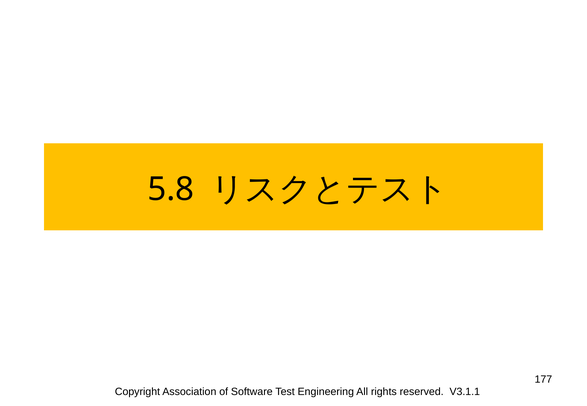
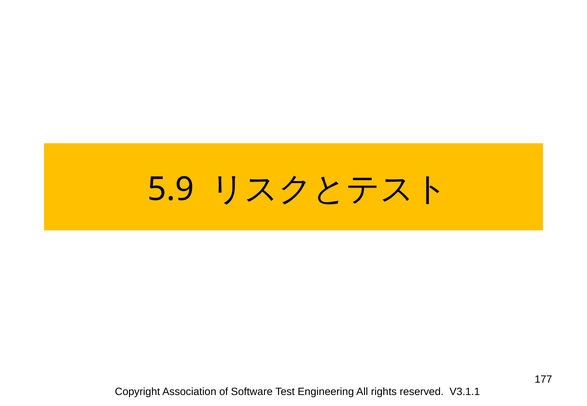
5.8: 5.8 -> 5.9
